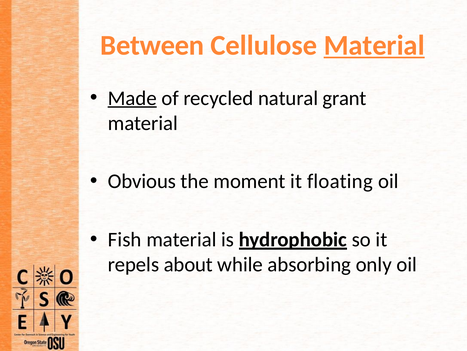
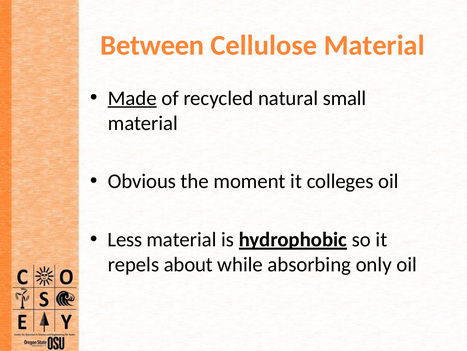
Material at (374, 45) underline: present -> none
grant: grant -> small
floating: floating -> colleges
Fish: Fish -> Less
